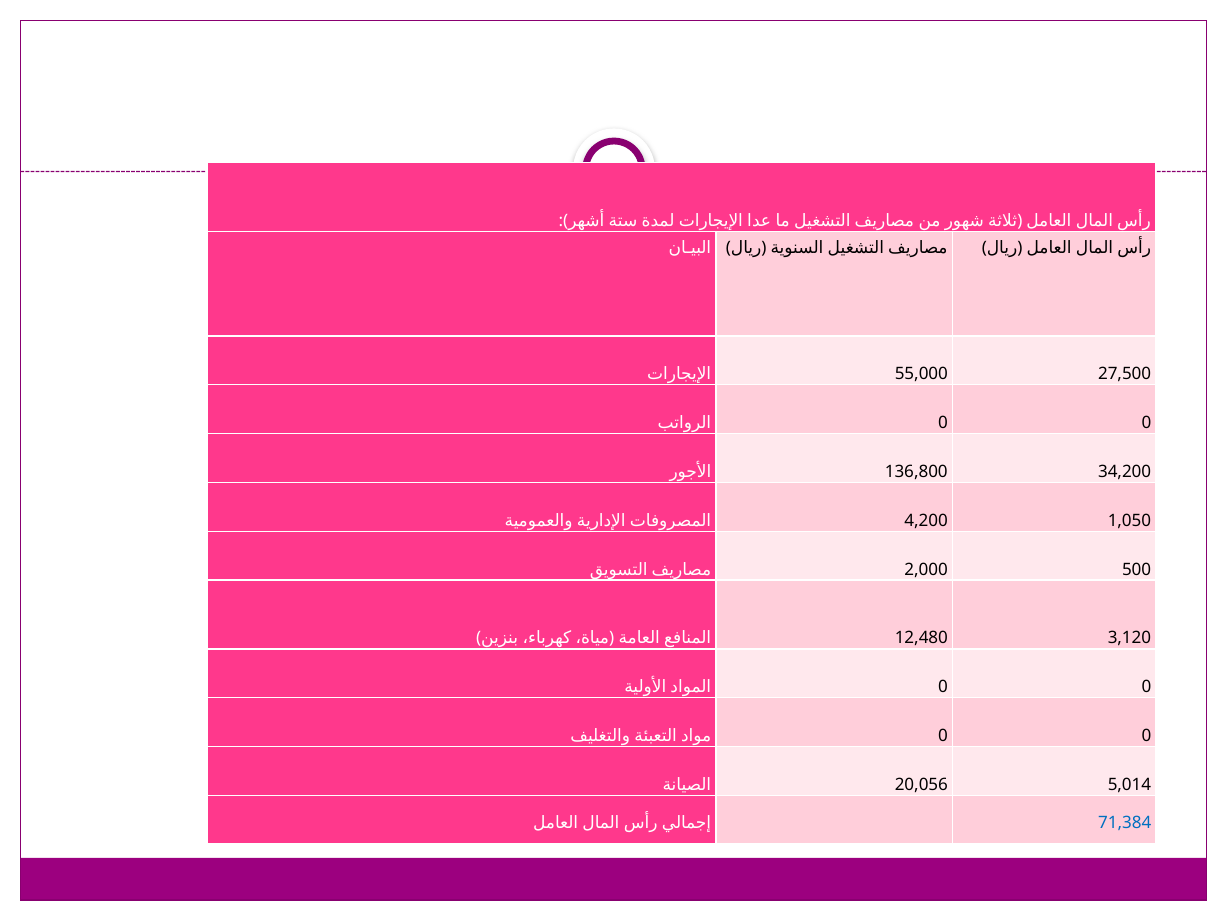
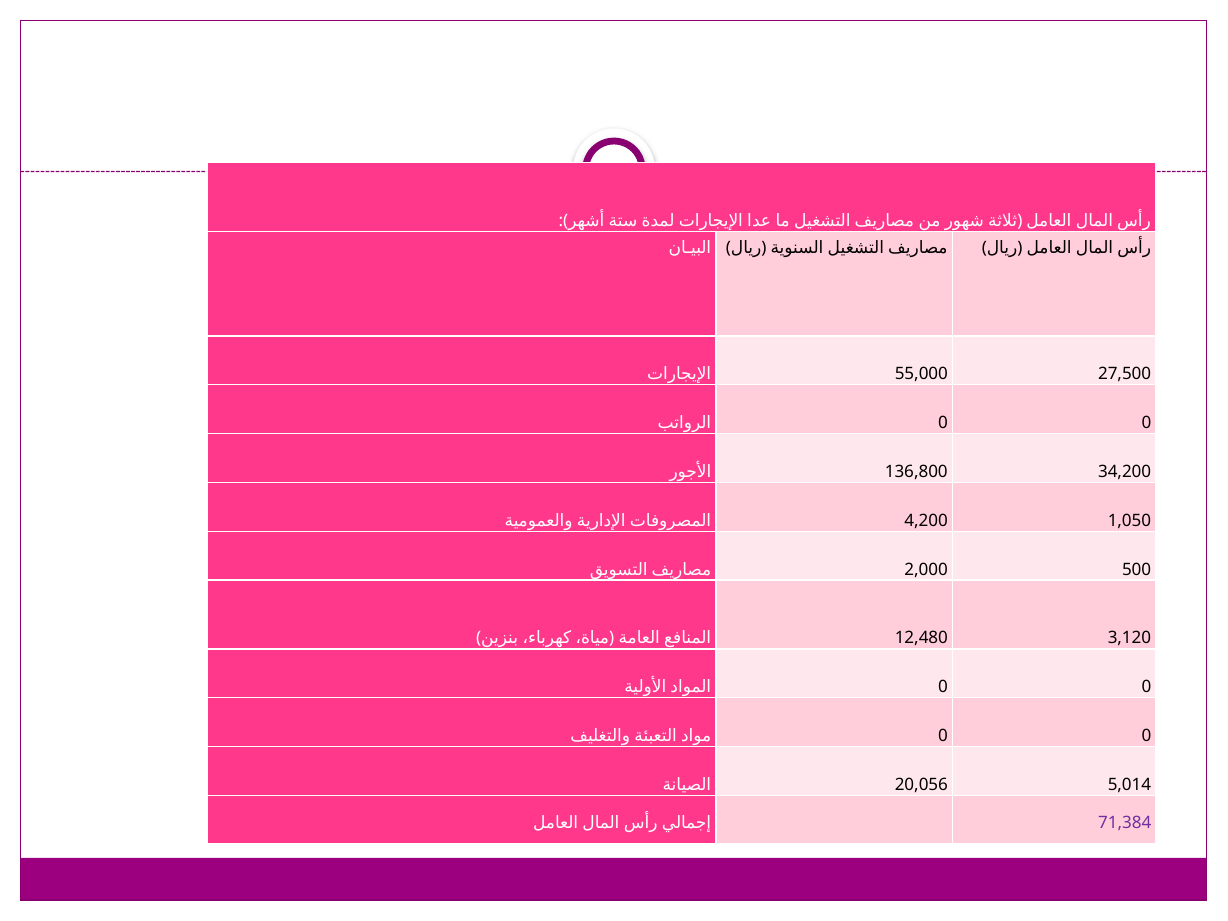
71,384 colour: blue -> purple
